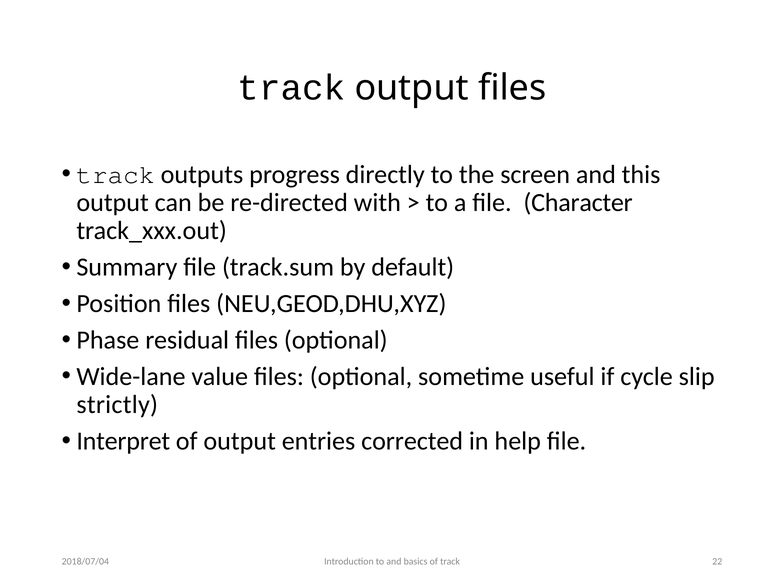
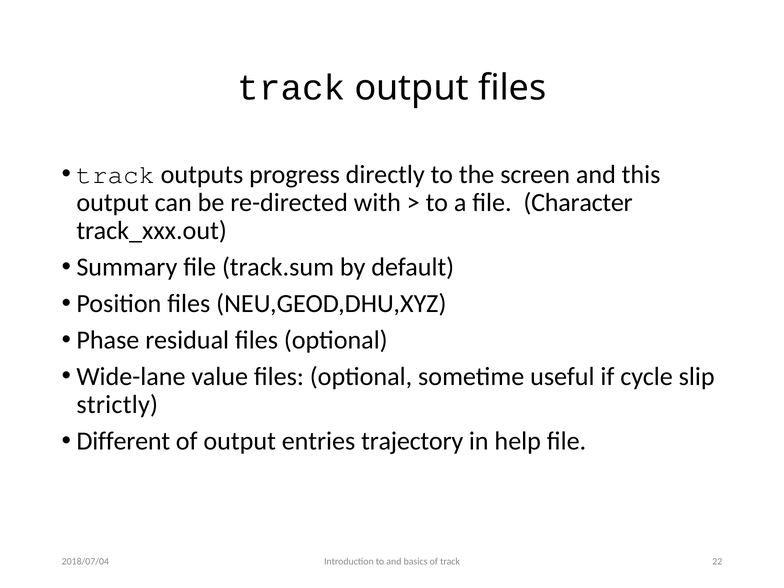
Interpret: Interpret -> Different
corrected: corrected -> trajectory
